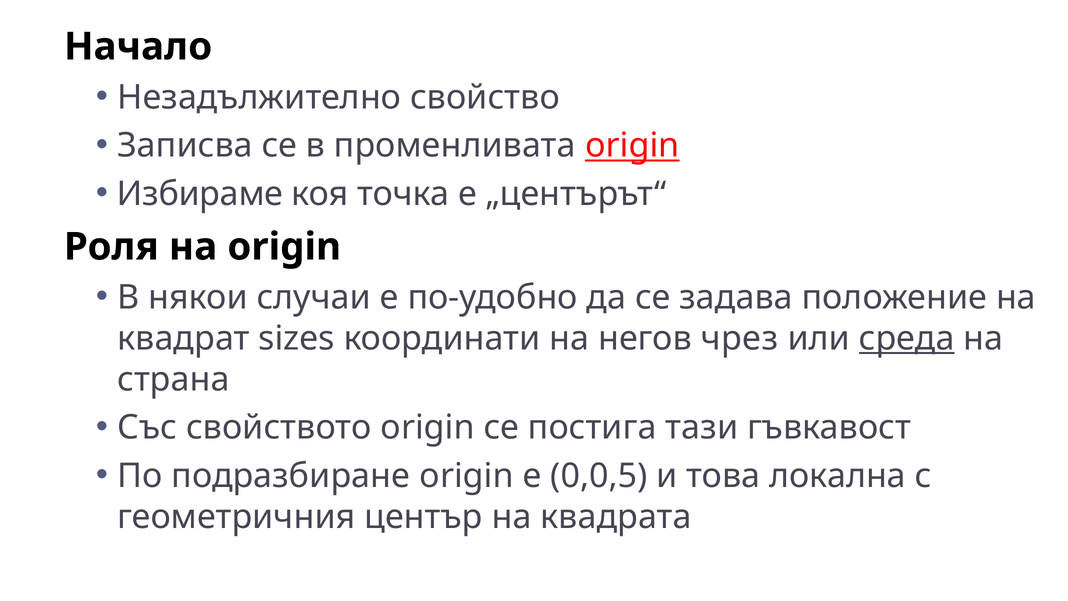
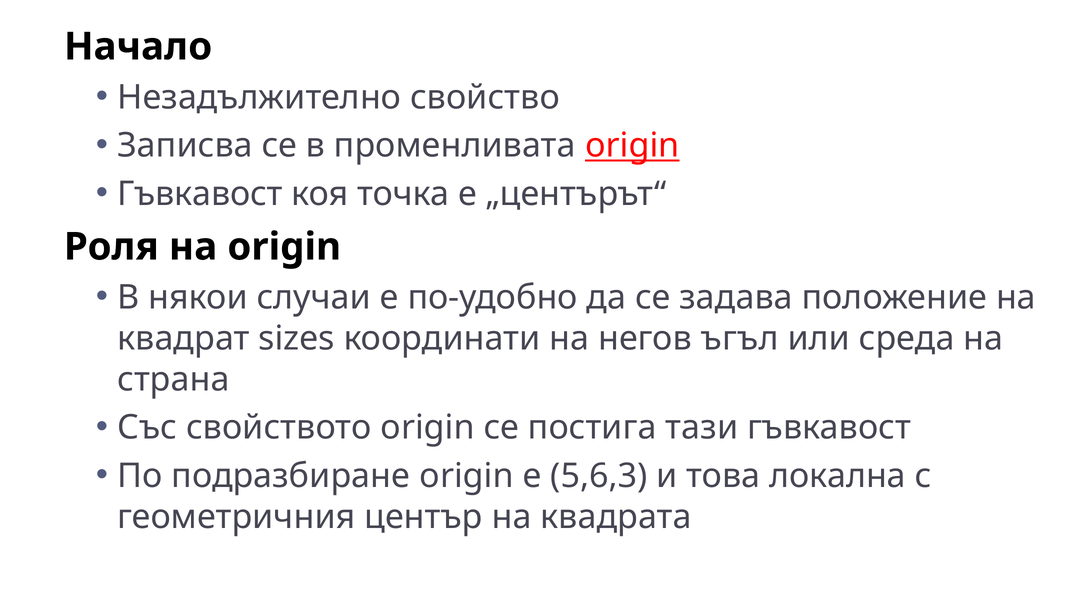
Избираме at (200, 194): Избираме -> Гъвкавост
чрез: чрез -> ъгъл
среда underline: present -> none
0,0,5: 0,0,5 -> 5,6,3
